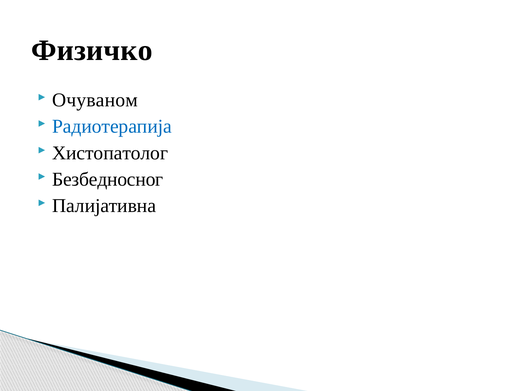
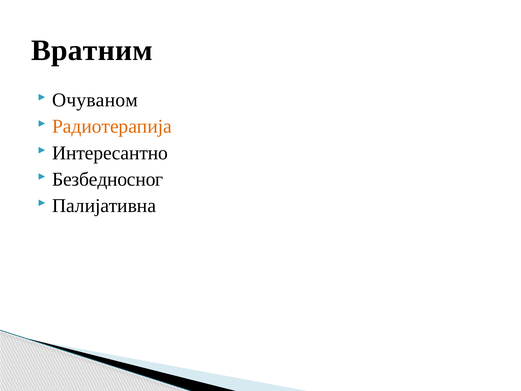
Физичко: Физичко -> Вратним
Радиотерапија colour: blue -> orange
Хистопатолог: Хистопатолог -> Интересантно
